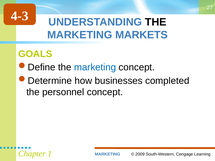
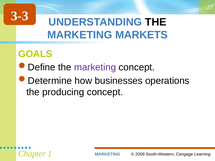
4-3: 4-3 -> 3-3
marketing at (95, 67) colour: blue -> purple
completed: completed -> operations
personnel: personnel -> producing
